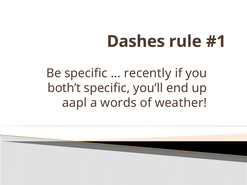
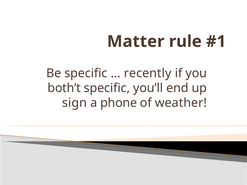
Dashes: Dashes -> Matter
aapl: aapl -> sign
words: words -> phone
